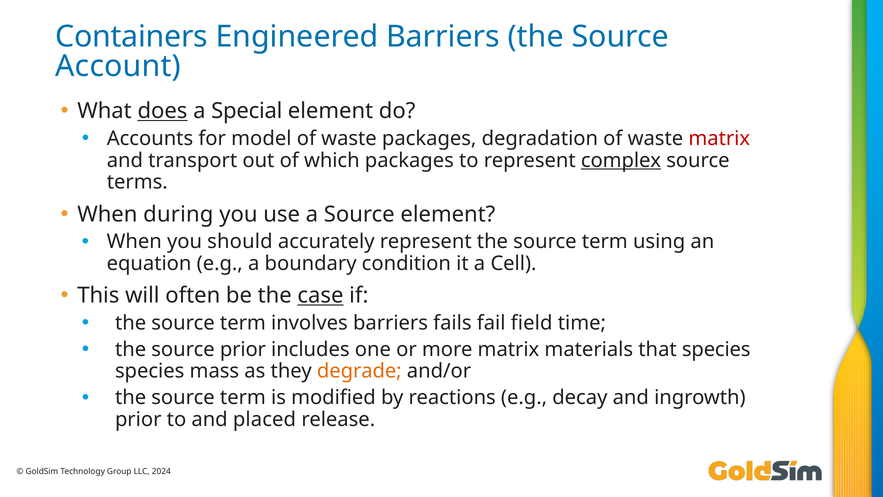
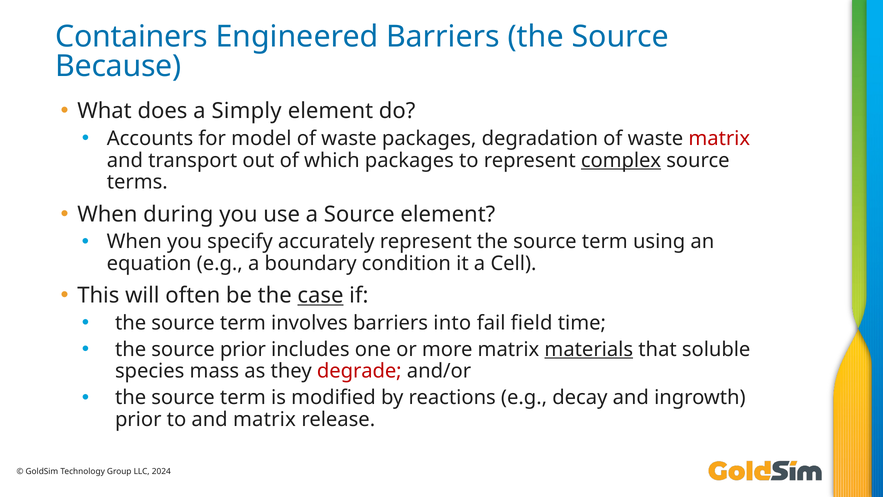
Account: Account -> Because
does underline: present -> none
Special: Special -> Simply
should: should -> specify
fails: fails -> into
materials underline: none -> present
that species: species -> soluble
degrade colour: orange -> red
and placed: placed -> matrix
